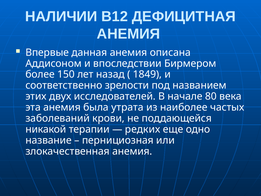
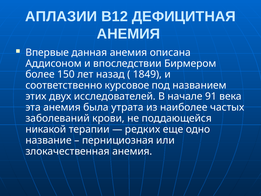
НАЛИЧИИ: НАЛИЧИИ -> АПЛАЗИИ
зрелости: зрелости -> курсовое
80: 80 -> 91
